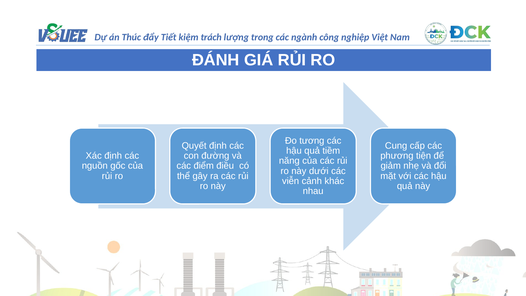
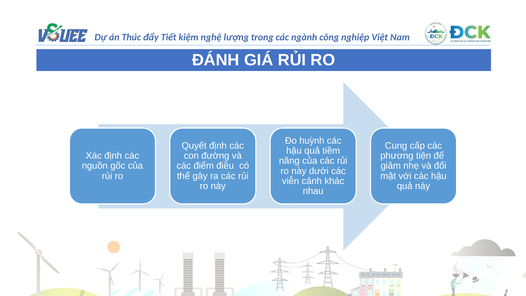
trách: trách -> nghệ
tương: tương -> huỳnh
